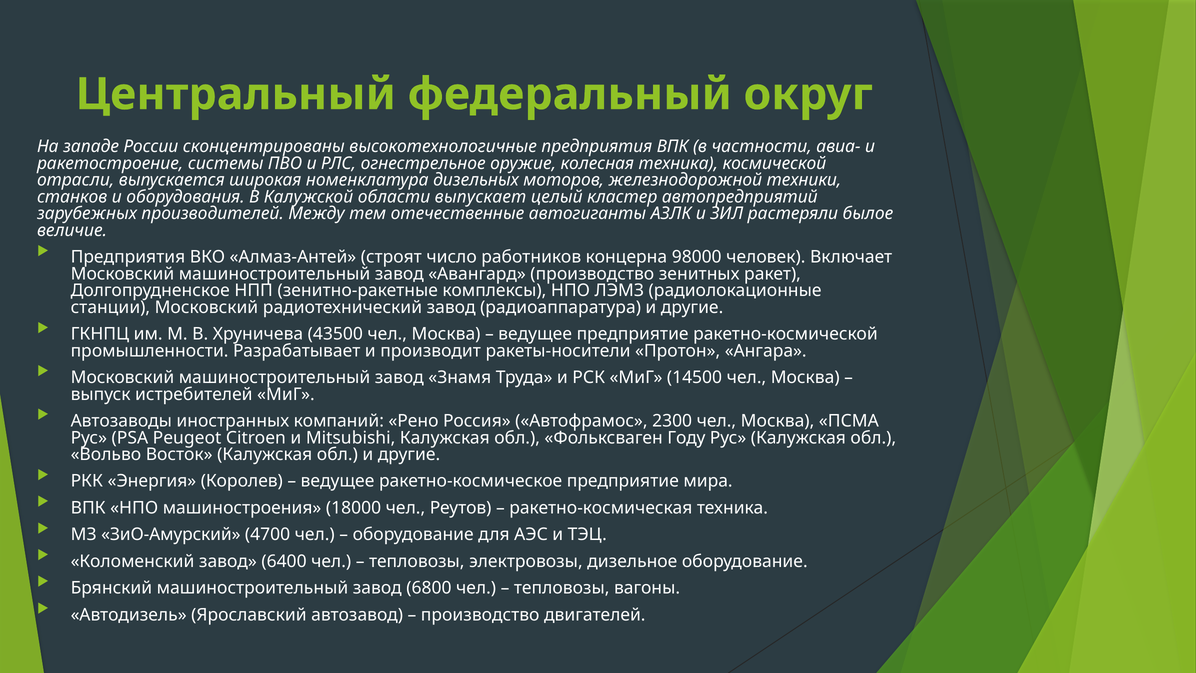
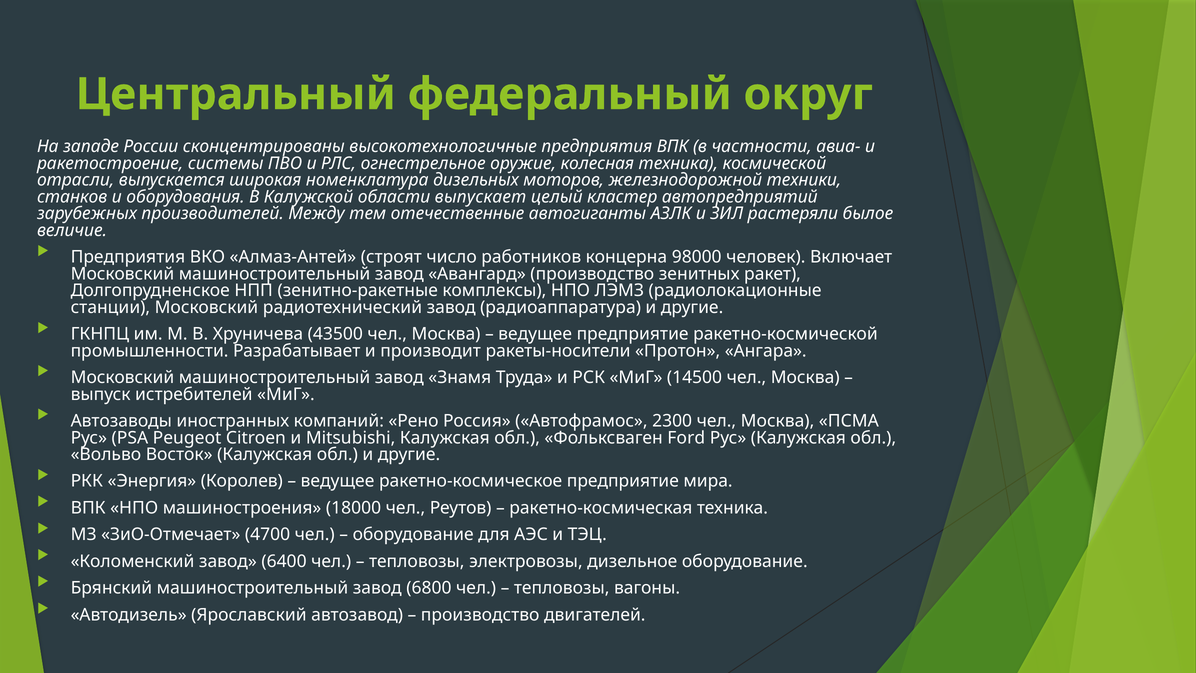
Году: Году -> Ford
ЗиО-Амурский: ЗиО-Амурский -> ЗиО-Отмечает
